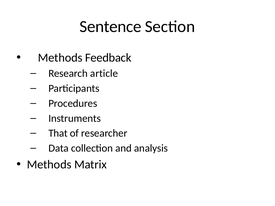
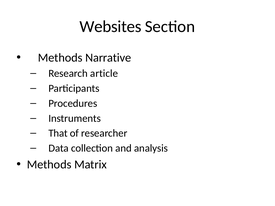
Sentence: Sentence -> Websites
Feedback: Feedback -> Narrative
